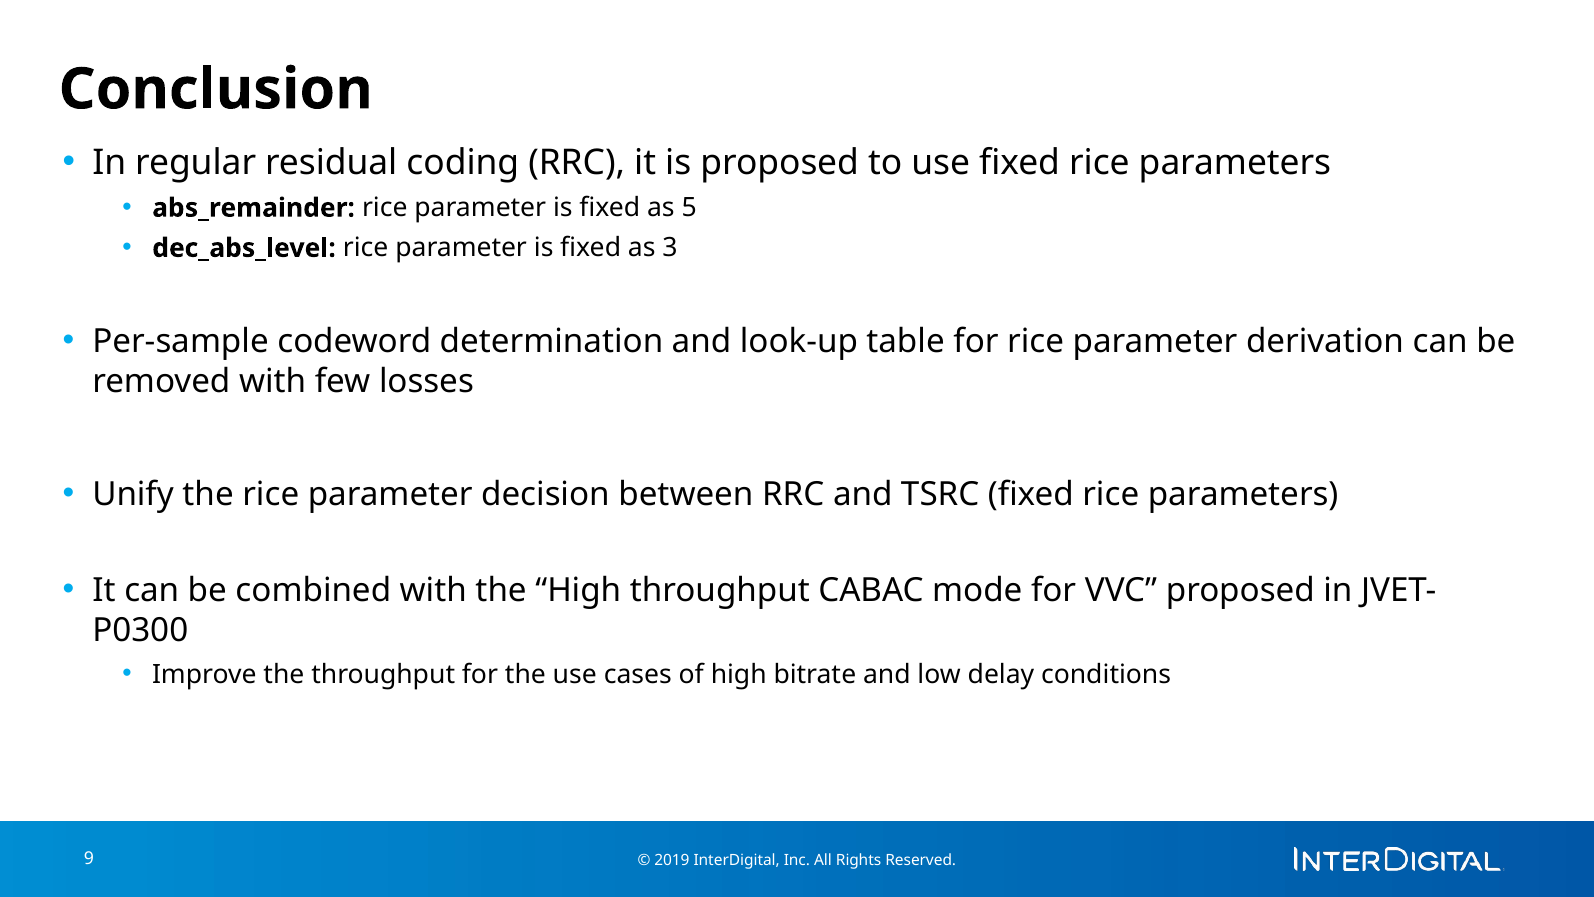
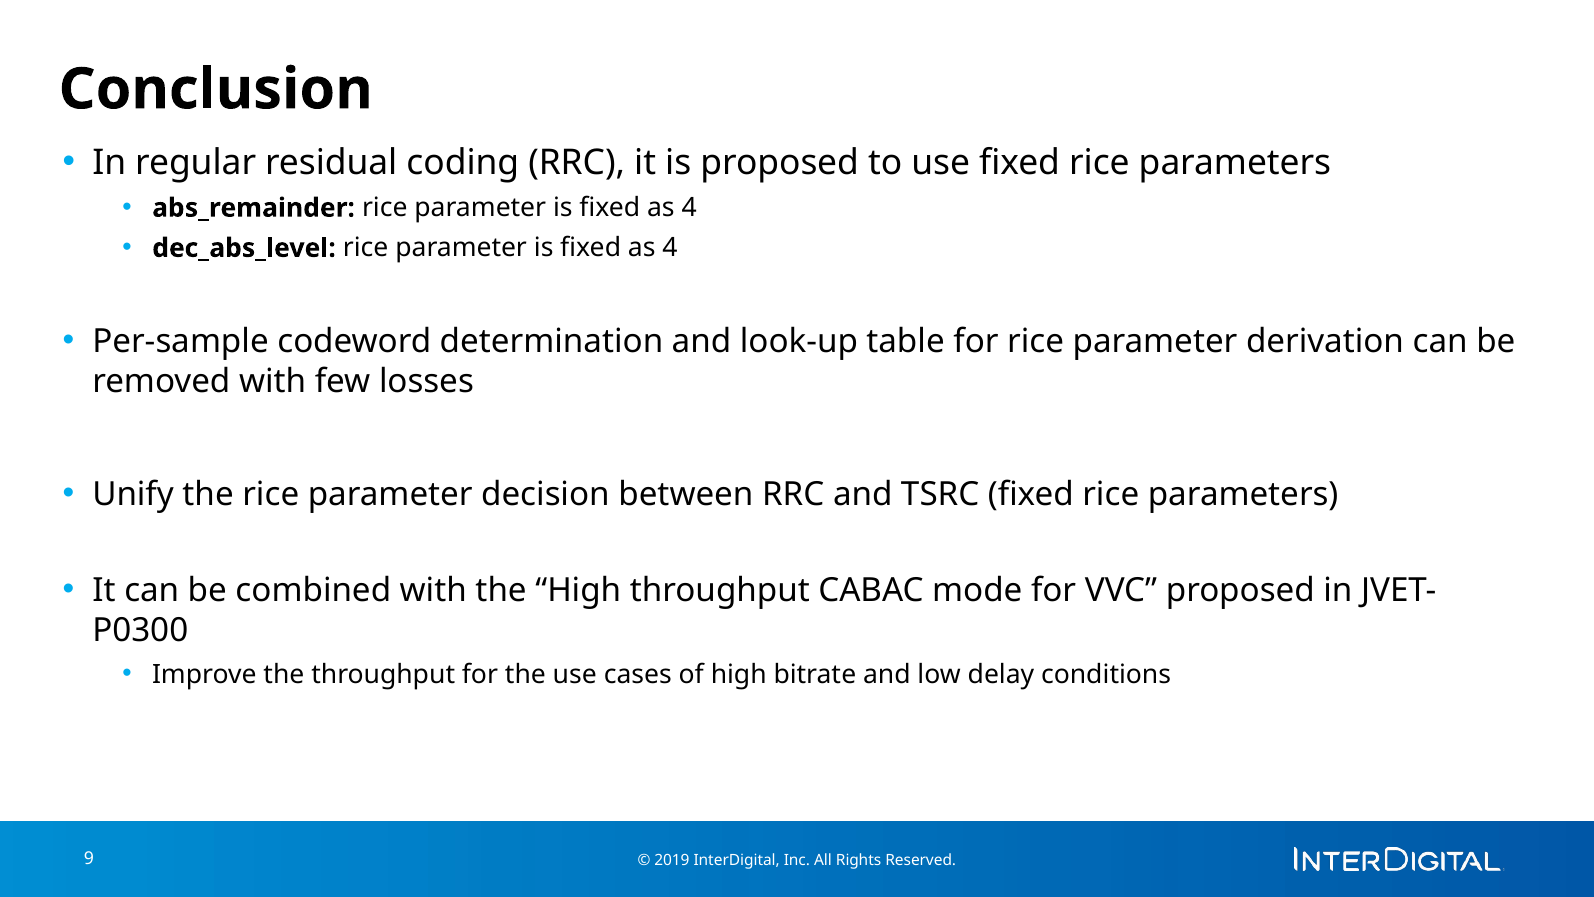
5 at (689, 208): 5 -> 4
3 at (670, 248): 3 -> 4
